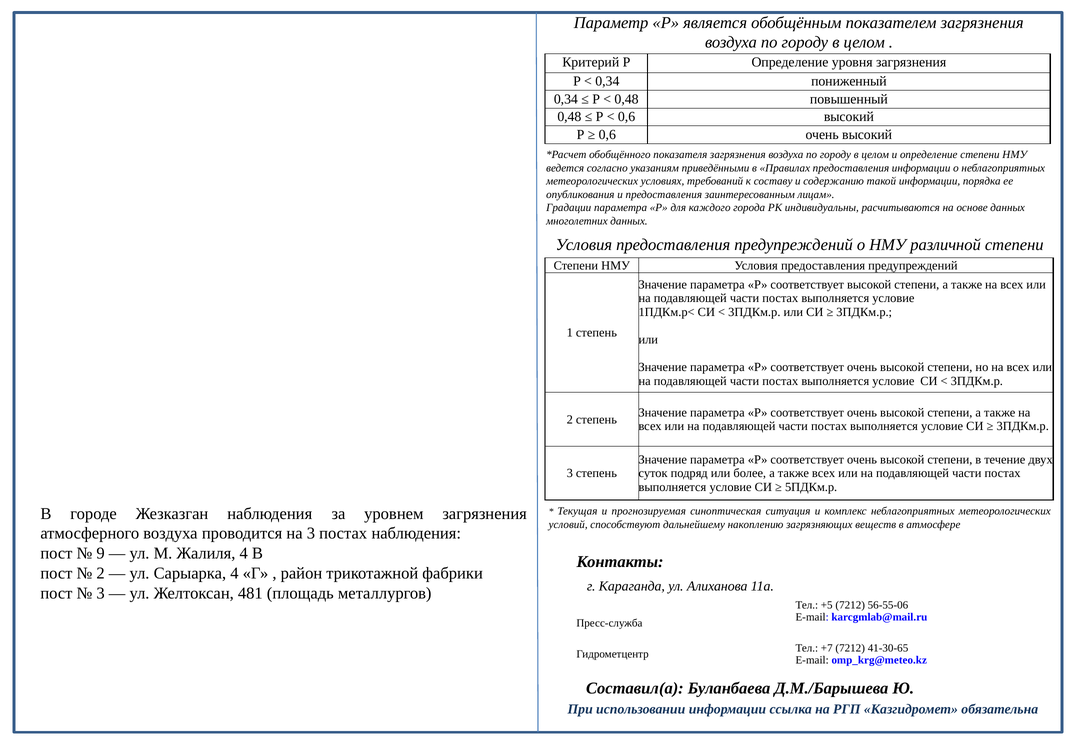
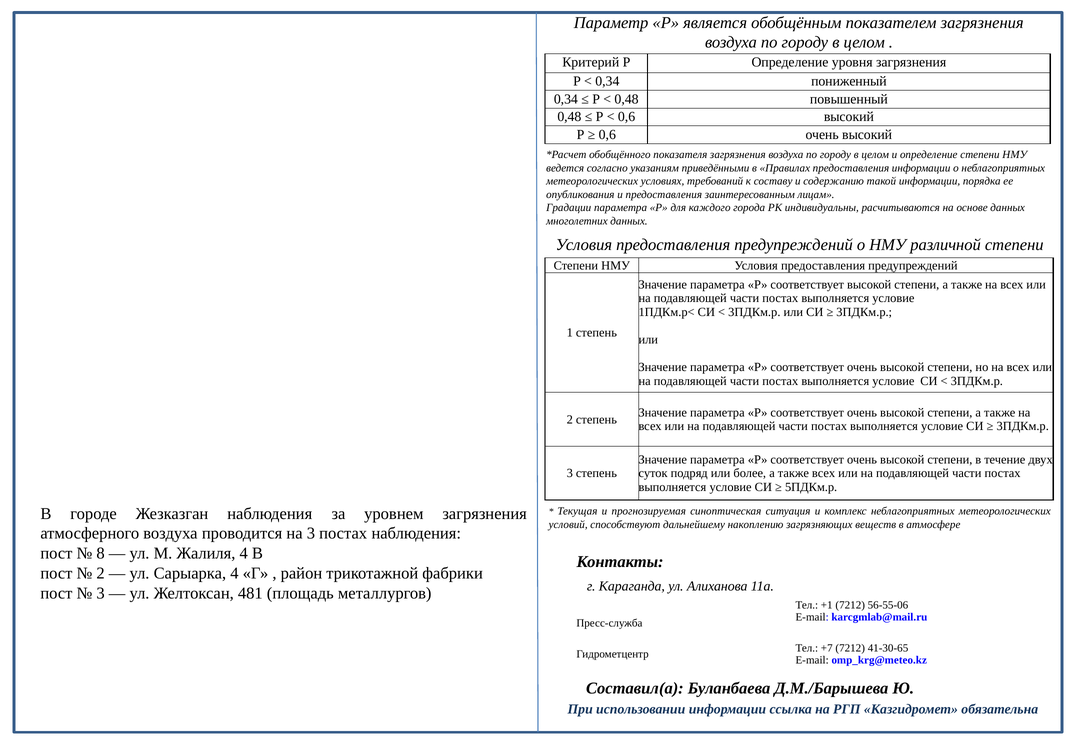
9: 9 -> 8
+5: +5 -> +1
